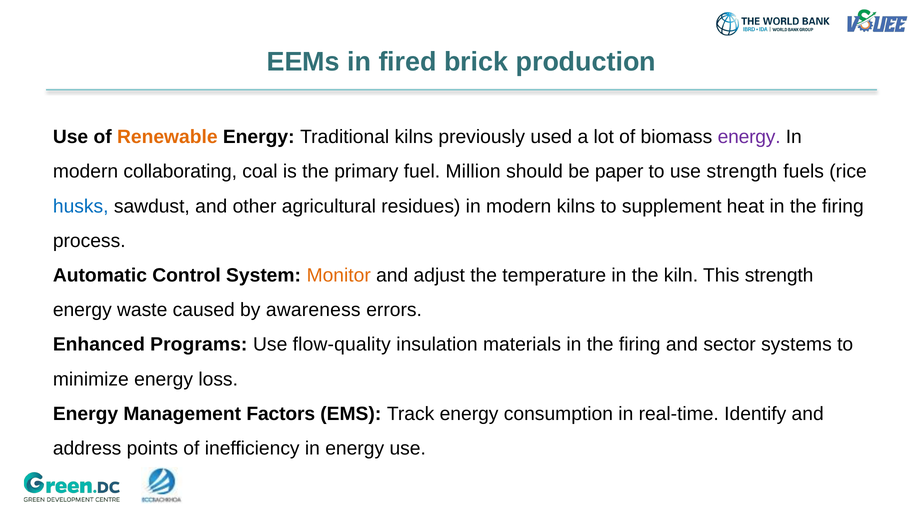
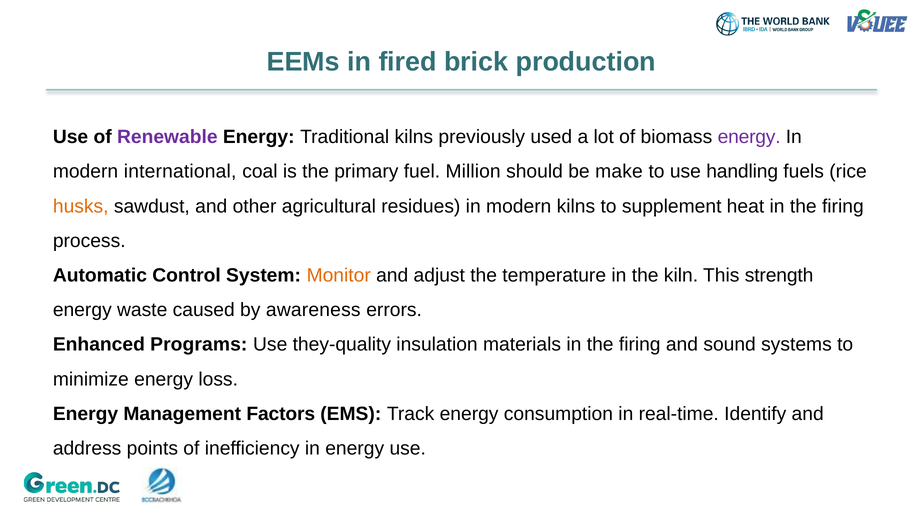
Renewable colour: orange -> purple
collaborating: collaborating -> international
paper: paper -> make
use strength: strength -> handling
husks colour: blue -> orange
flow-quality: flow-quality -> they-quality
sector: sector -> sound
